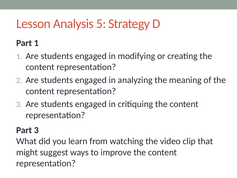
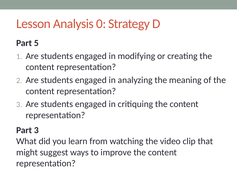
5: 5 -> 0
Part 1: 1 -> 5
